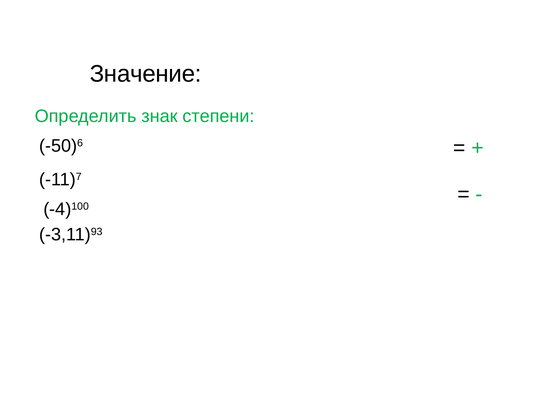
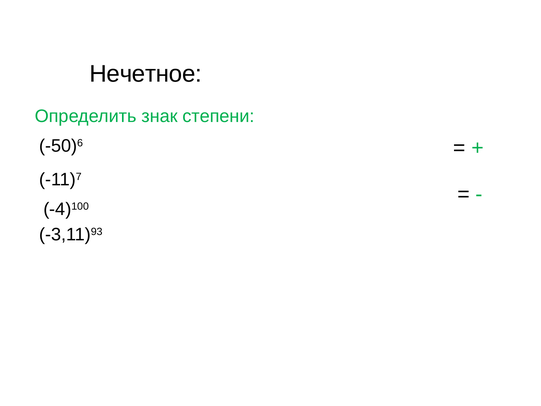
Значение: Значение -> Нечетное
